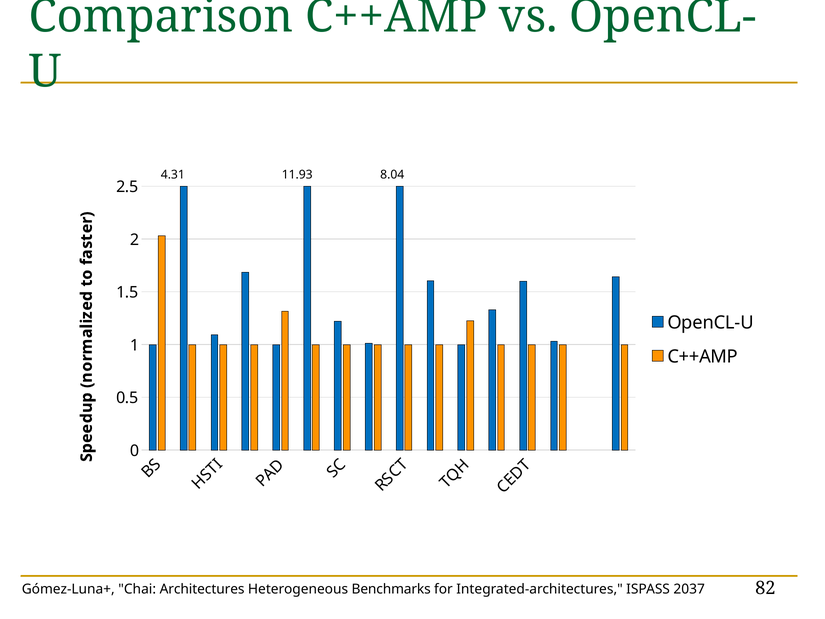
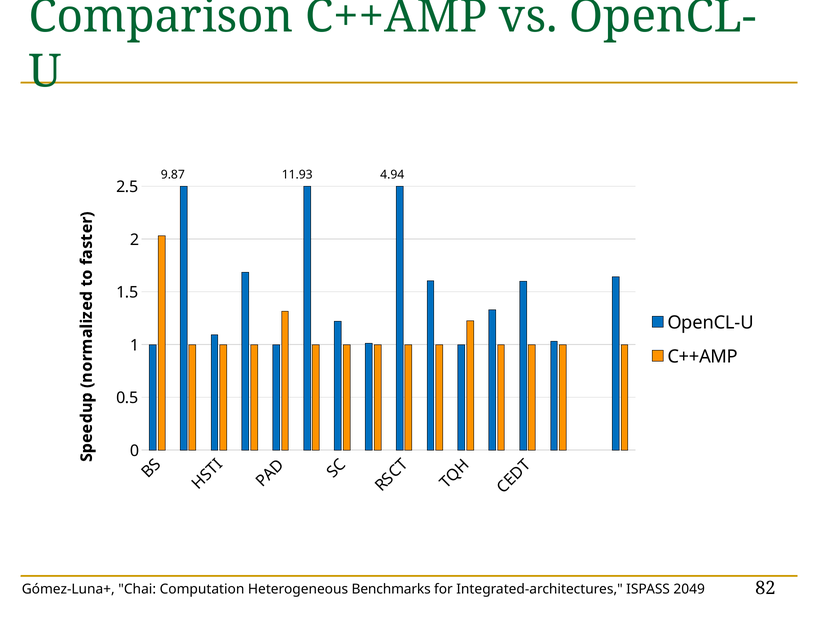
4.31: 4.31 -> 9.87
8.04: 8.04 -> 4.94
Architectures: Architectures -> Computation
2037: 2037 -> 2049
